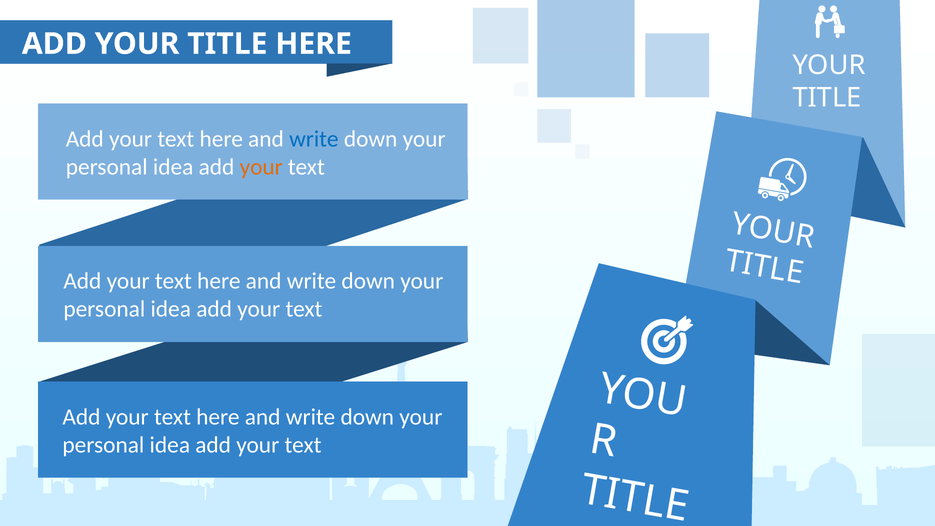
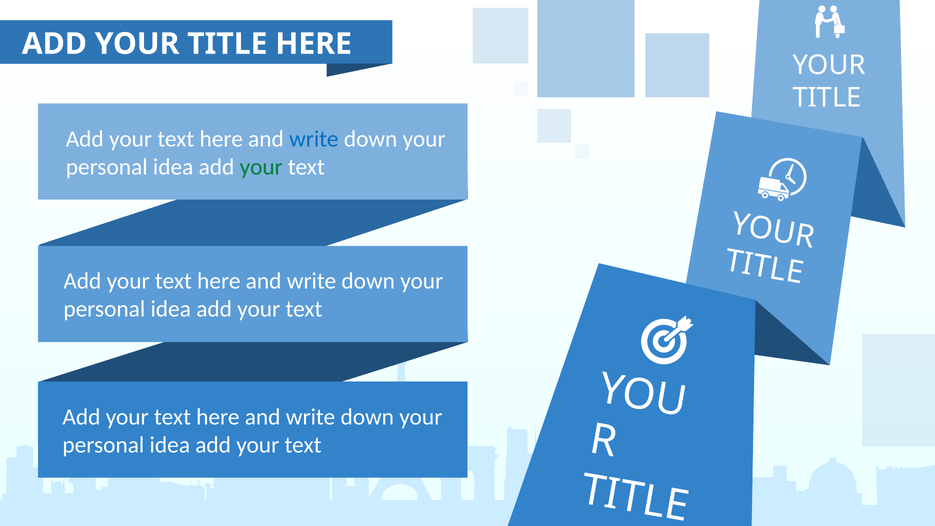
your at (261, 167) colour: orange -> green
